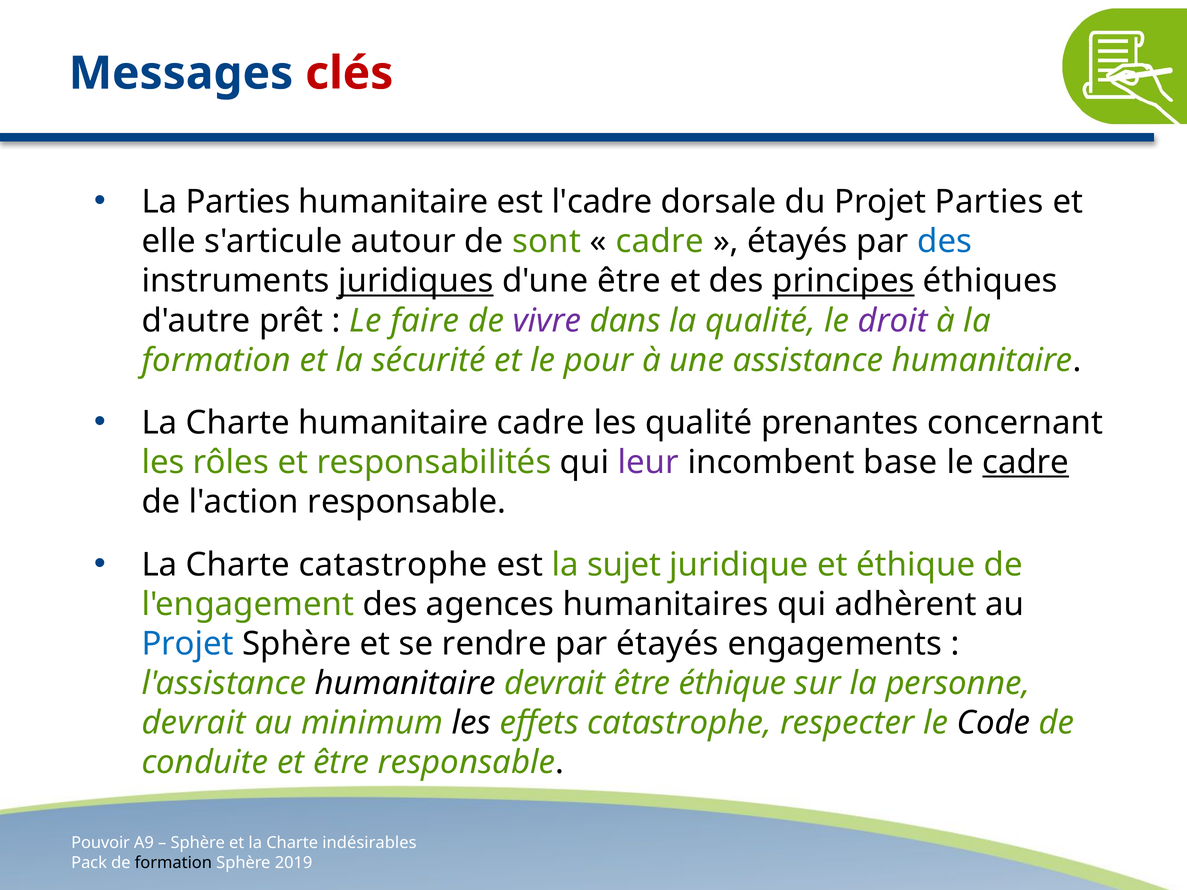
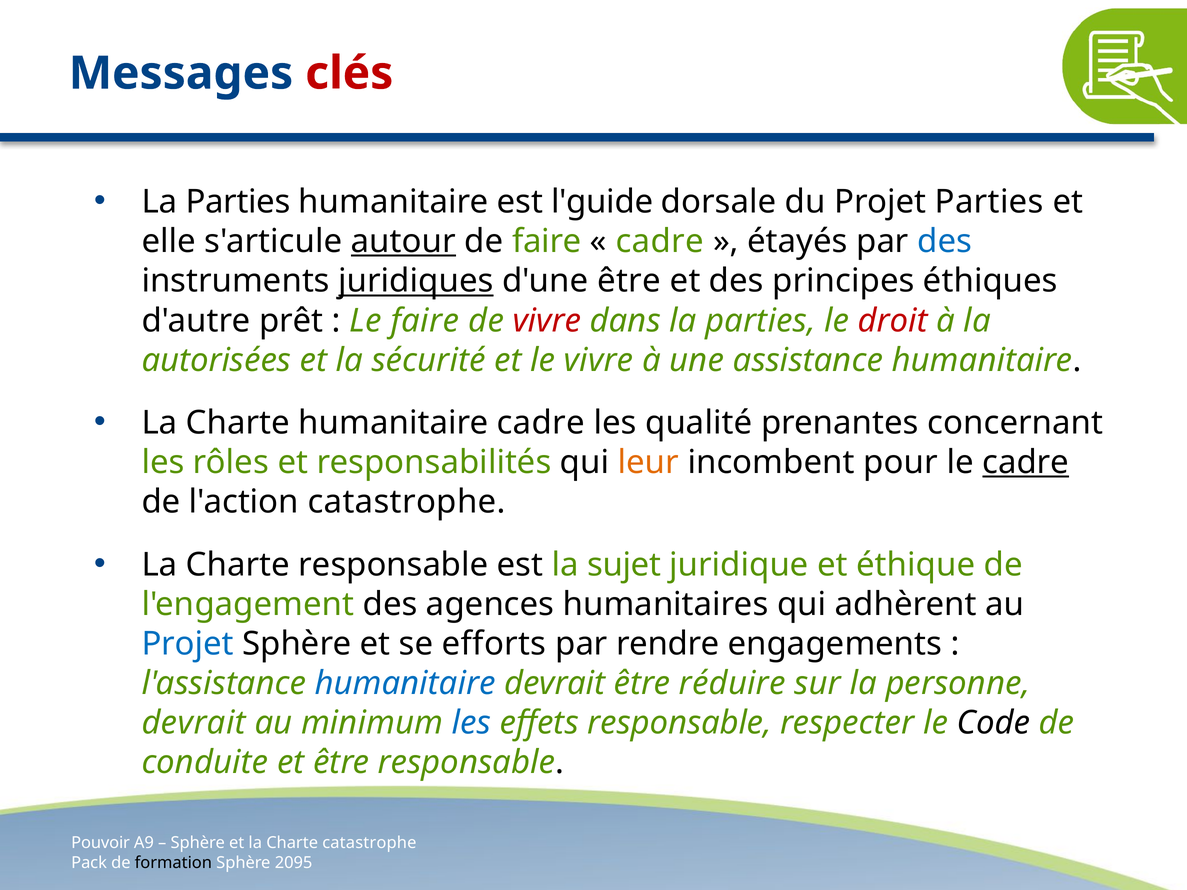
l'cadre: l'cadre -> l'guide
autour underline: none -> present
de sont: sont -> faire
principes underline: present -> none
vivre at (547, 321) colour: purple -> red
dans la qualité: qualité -> parties
droit colour: purple -> red
formation at (216, 360): formation -> autorisées
le pour: pour -> vivre
leur colour: purple -> orange
base: base -> pour
l'action responsable: responsable -> catastrophe
Charte catastrophe: catastrophe -> responsable
rendre: rendre -> efforts
par étayés: étayés -> rendre
humanitaire at (405, 684) colour: black -> blue
être éthique: éthique -> réduire
les at (471, 723) colour: black -> blue
effets catastrophe: catastrophe -> responsable
Charte indésirables: indésirables -> catastrophe
2019: 2019 -> 2095
